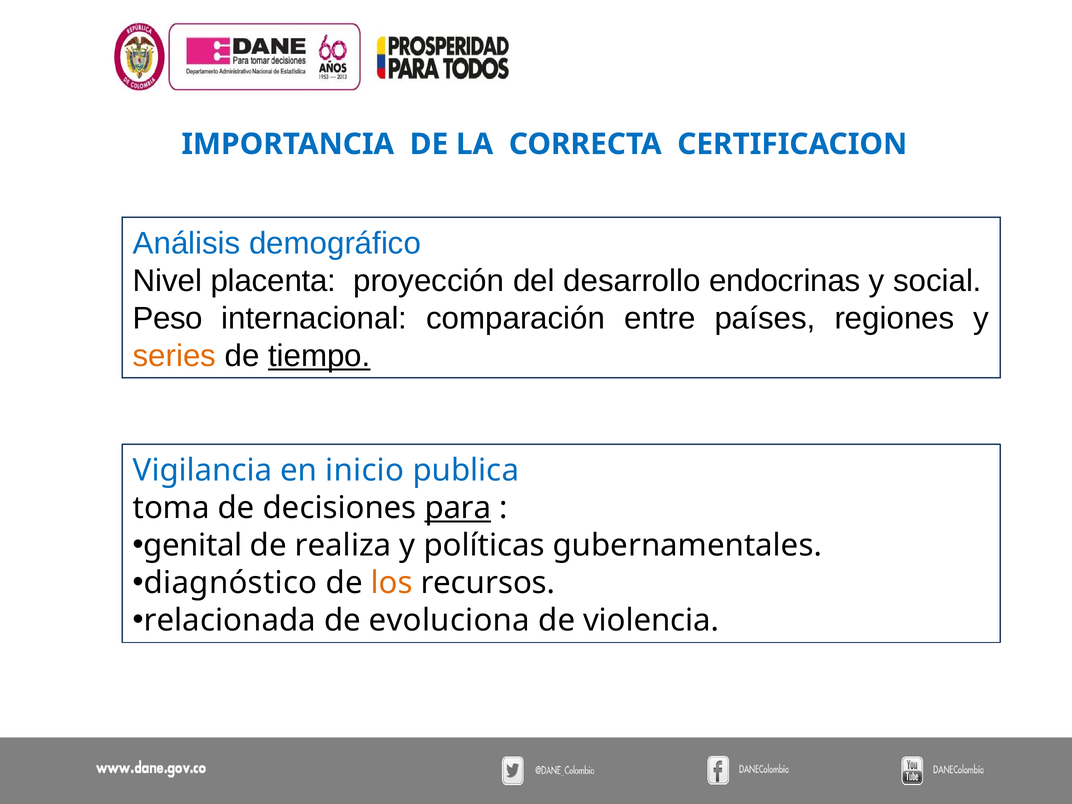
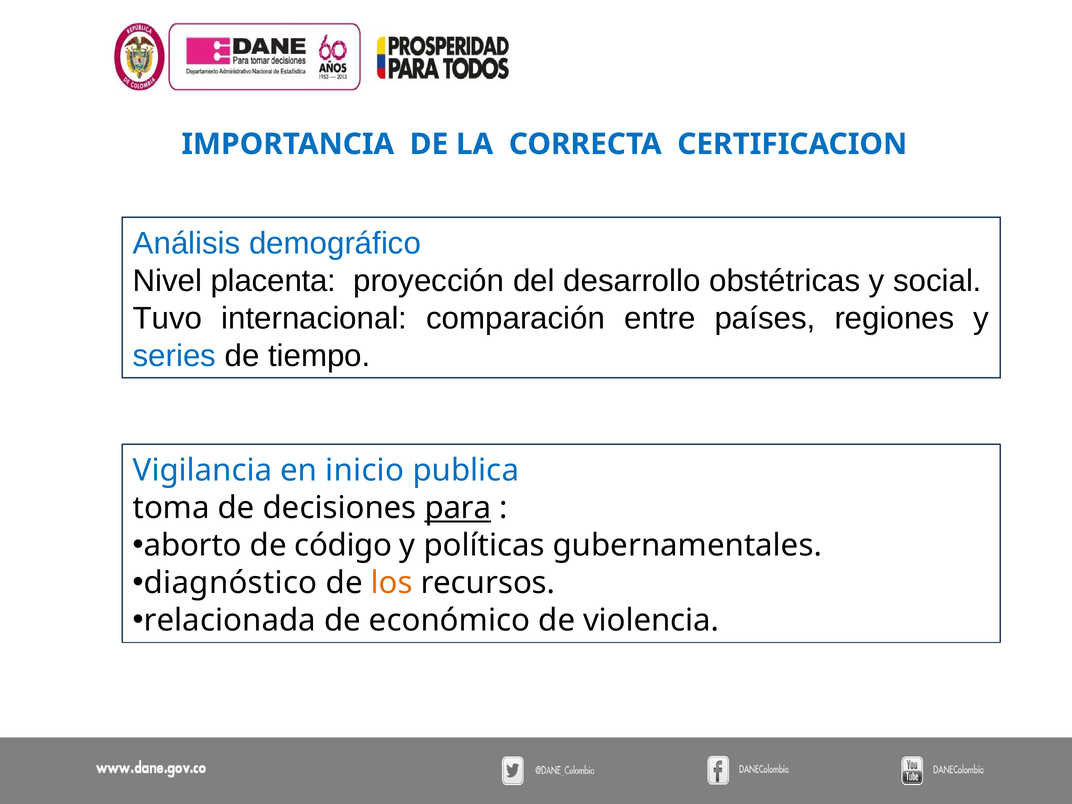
endocrinas: endocrinas -> obstétricas
Peso: Peso -> Tuvo
series colour: orange -> blue
tiempo underline: present -> none
genital: genital -> aborto
realiza: realiza -> código
evoluciona: evoluciona -> económico
